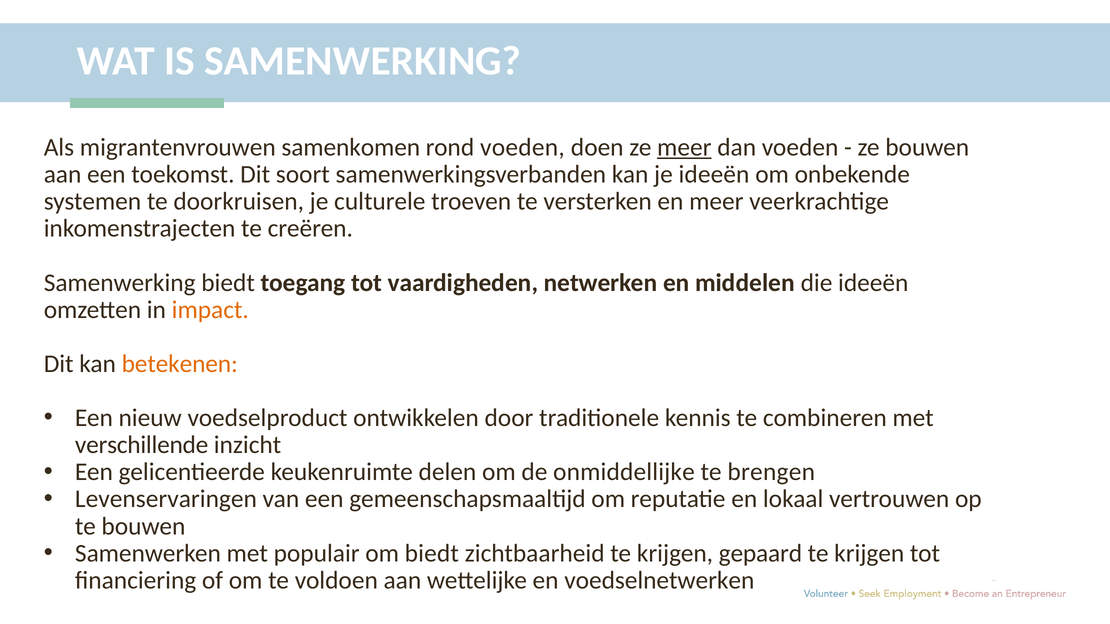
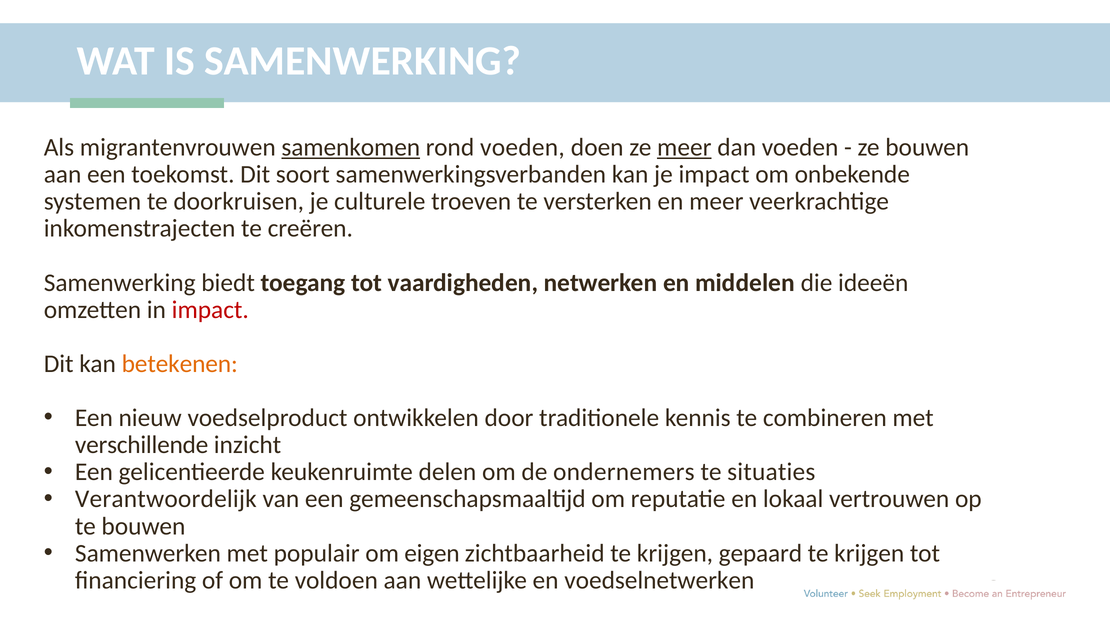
samenkomen underline: none -> present
je ideeën: ideeën -> impact
impact at (210, 310) colour: orange -> red
onmiddellijke: onmiddellijke -> ondernemers
brengen: brengen -> situaties
Levenservaringen: Levenservaringen -> Verantwoordelijk
om biedt: biedt -> eigen
